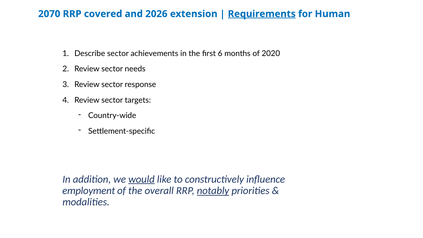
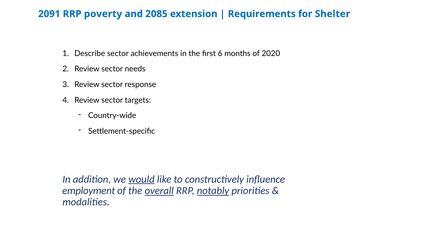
2070: 2070 -> 2091
covered: covered -> poverty
2026: 2026 -> 2085
Requirements underline: present -> none
Human: Human -> Shelter
overall underline: none -> present
